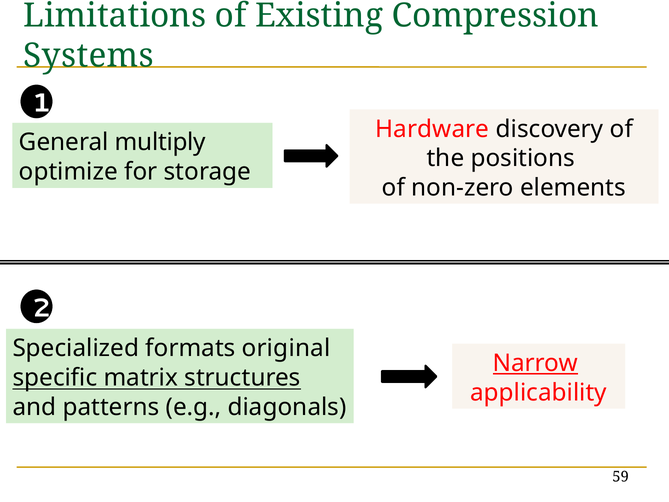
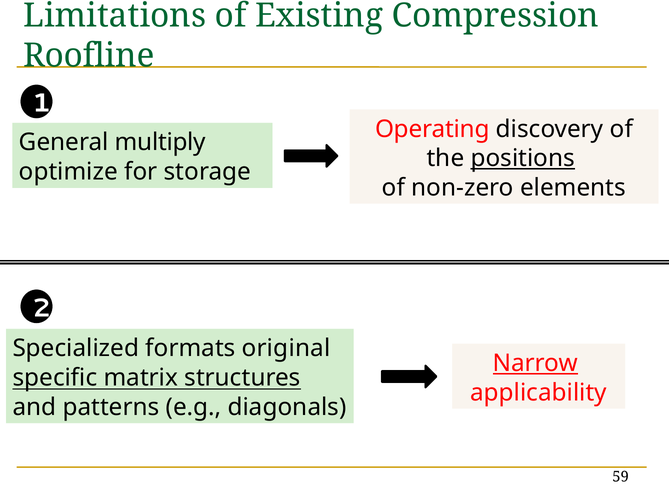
Systems: Systems -> Roofline
Hardware: Hardware -> Operating
positions underline: none -> present
